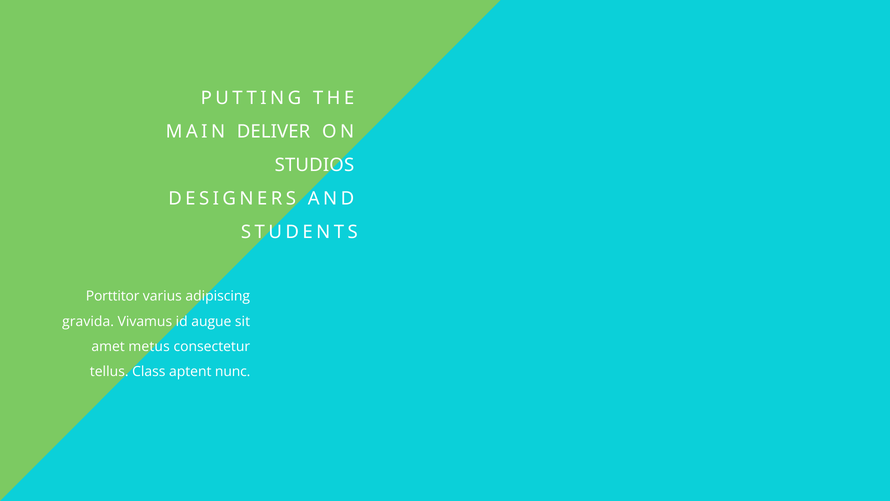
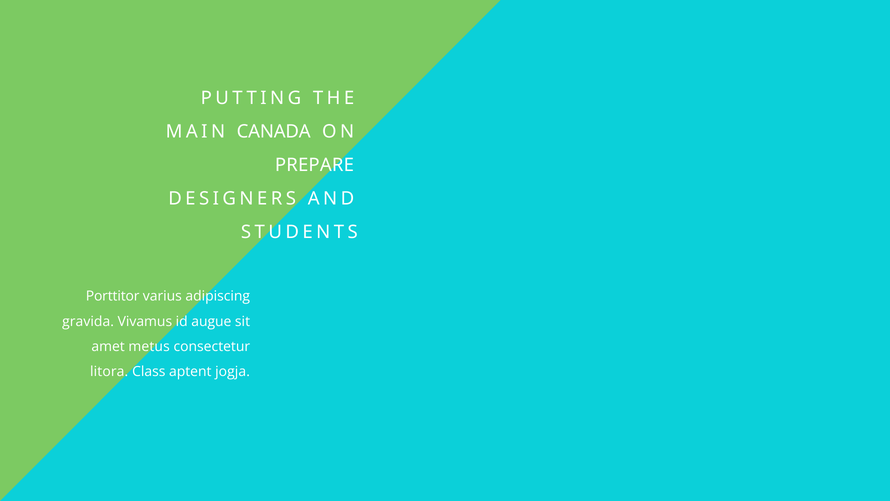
DELIVER: DELIVER -> CANADA
STUDIOS: STUDIOS -> PREPARE
tellus: tellus -> litora
nunc: nunc -> jogja
